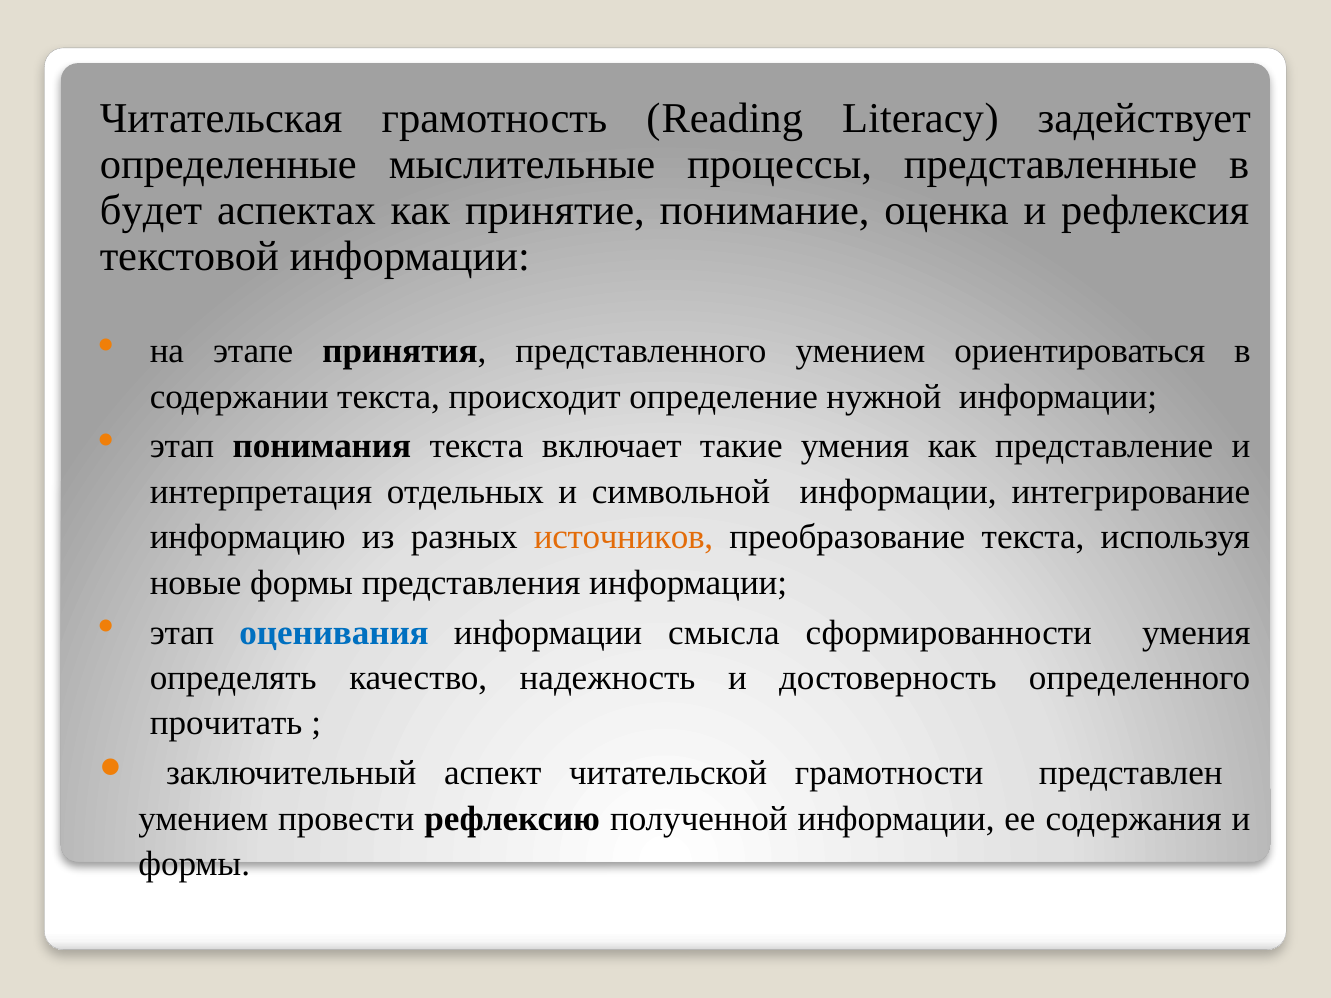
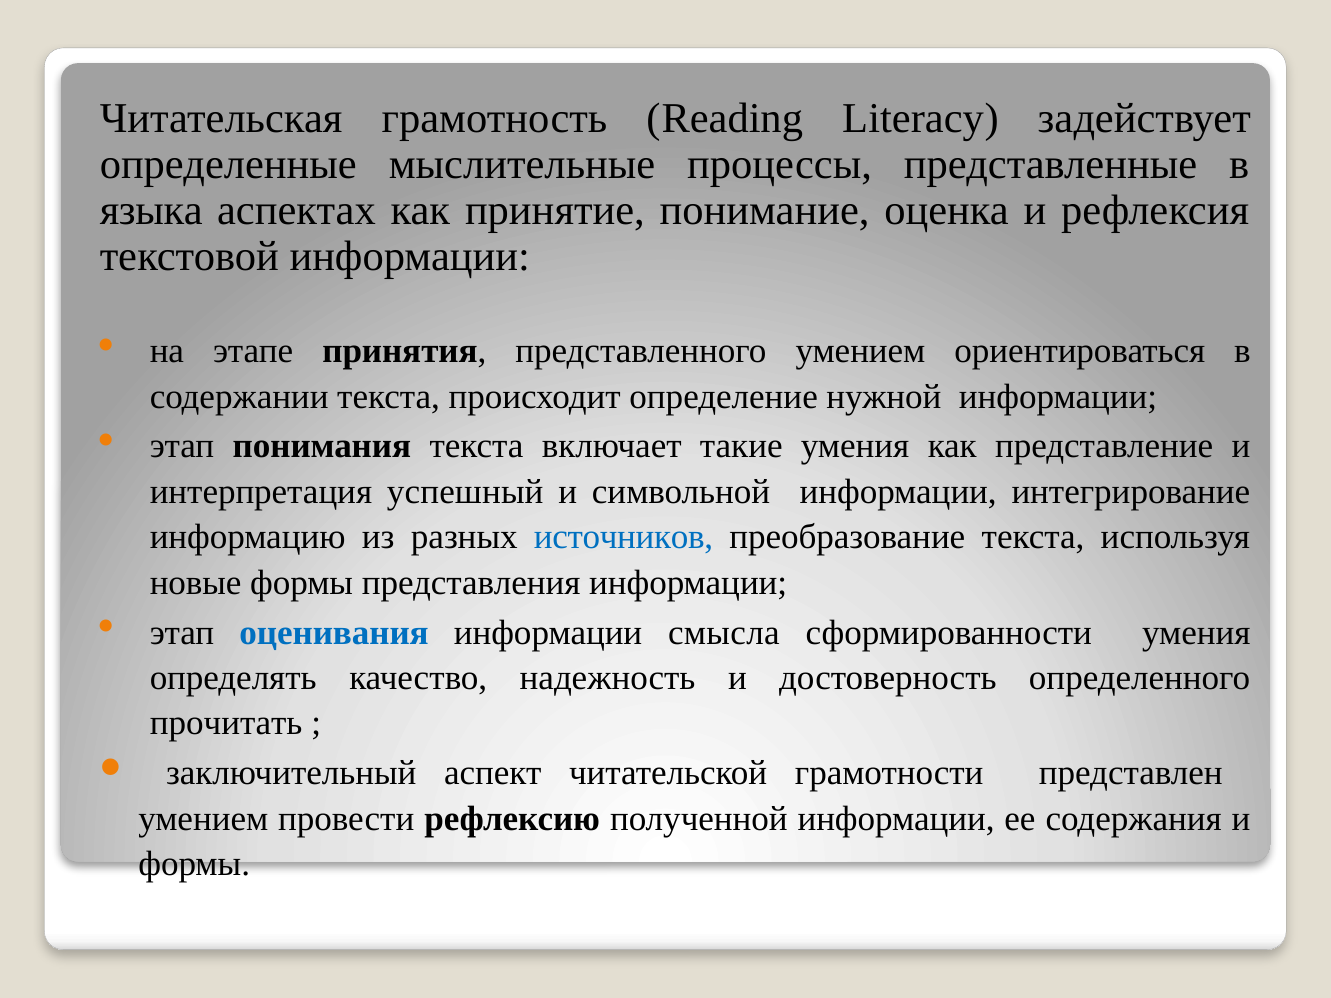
будет: будет -> языка
отдельных: отдельных -> успешный
источников colour: orange -> blue
